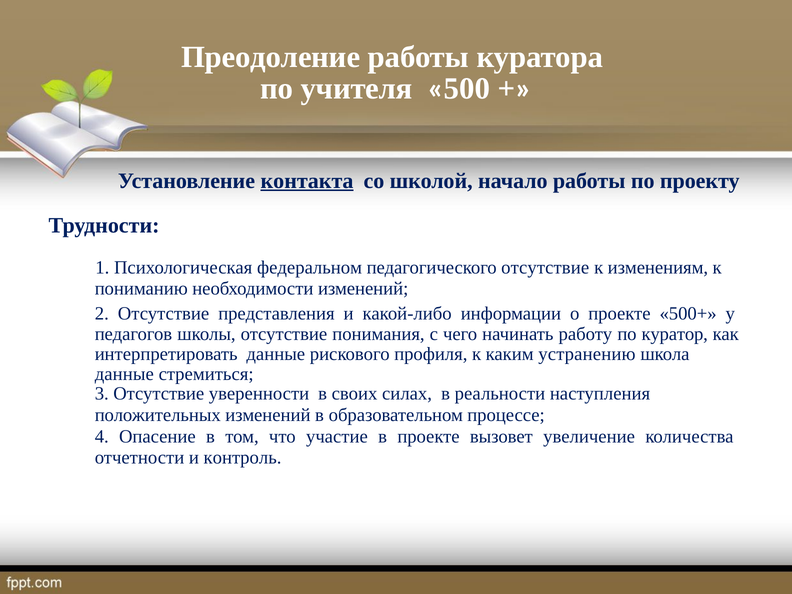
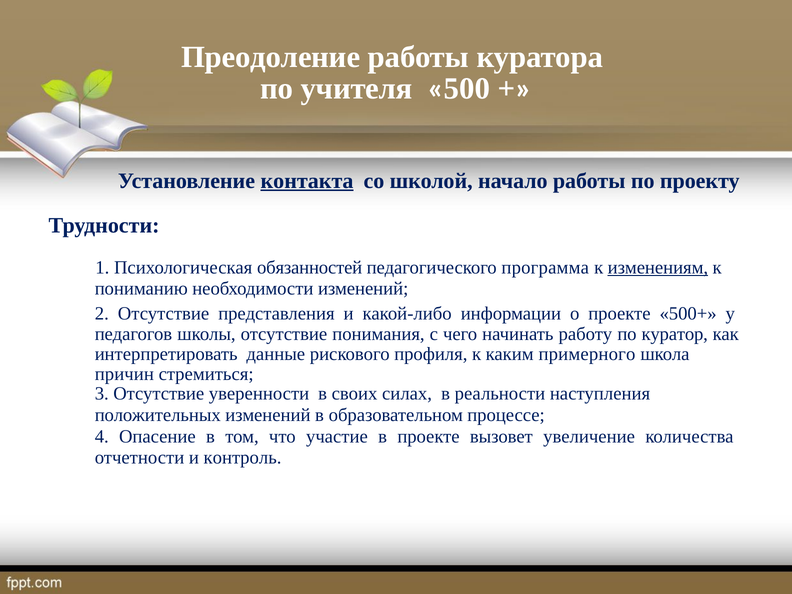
федеральном: федеральном -> обязанностей
педагогического отсутствие: отсутствие -> программа
изменениям underline: none -> present
устранению: устранению -> примерного
данные at (124, 374): данные -> причин
